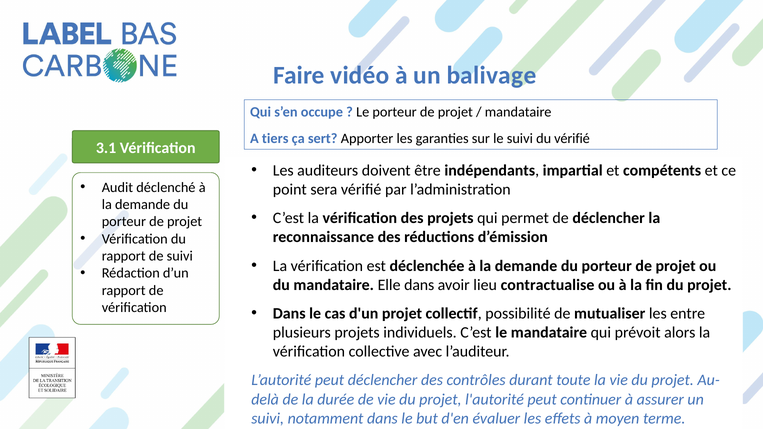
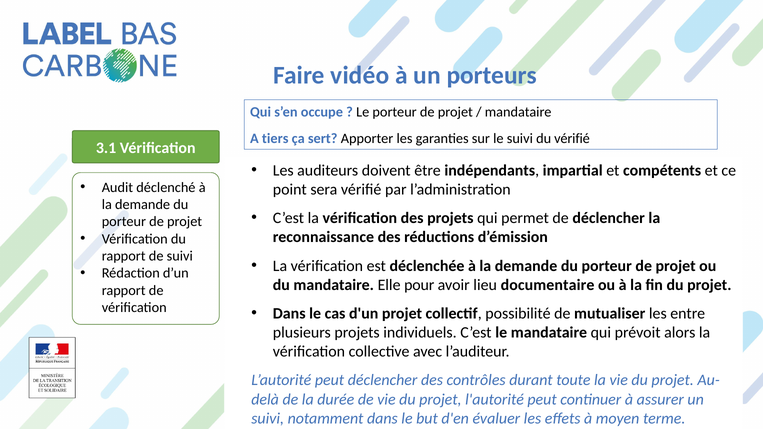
balivage: balivage -> porteurs
Elle dans: dans -> pour
contractualise: contractualise -> documentaire
